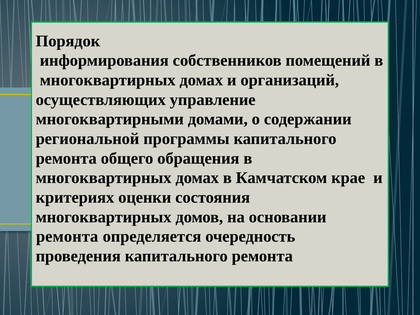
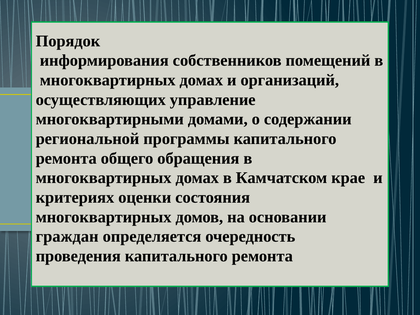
ремонта at (67, 237): ремонта -> граждан
